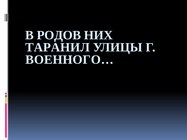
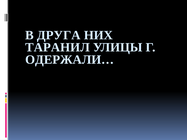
РОДОВ: РОДОВ -> ДРУГА
ВОЕННОГО…: ВОЕННОГО… -> ОДЕРЖАЛИ…
